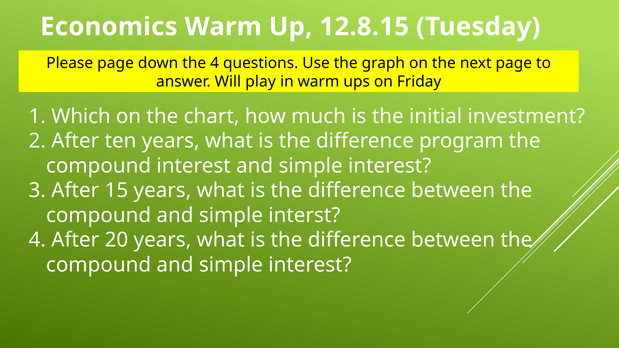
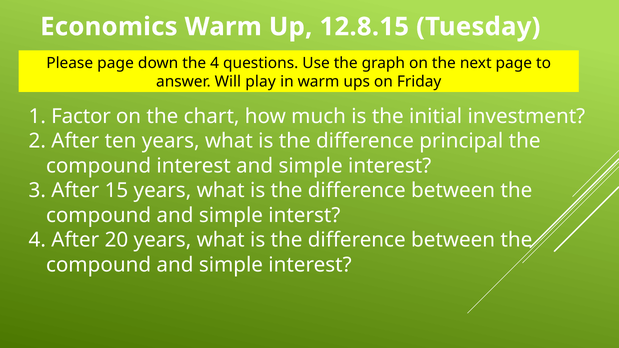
Which: Which -> Factor
program: program -> principal
